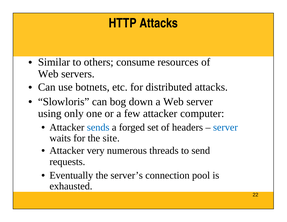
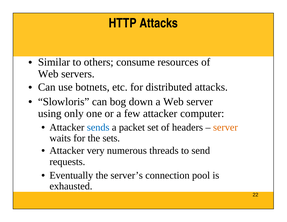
forged: forged -> packet
server at (225, 127) colour: blue -> orange
site: site -> sets
